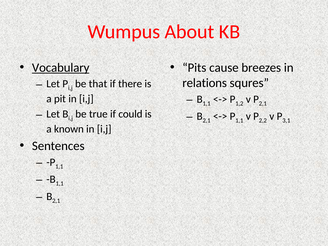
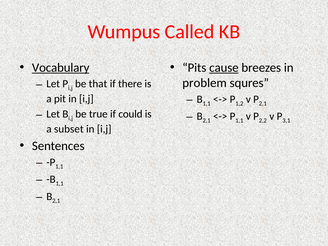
About: About -> Called
cause underline: none -> present
relations: relations -> problem
known: known -> subset
